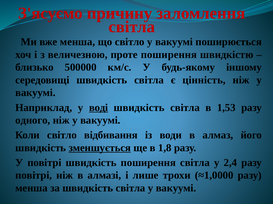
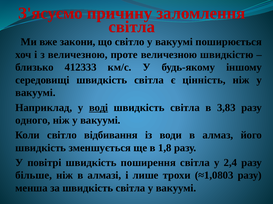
вже менша: менша -> закони
проте поширення: поширення -> величезною
500000: 500000 -> 412333
1,53: 1,53 -> 3,83
зменшується underline: present -> none
повітрі at (34, 176): повітрі -> більше
≈1,0000: ≈1,0000 -> ≈1,0803
